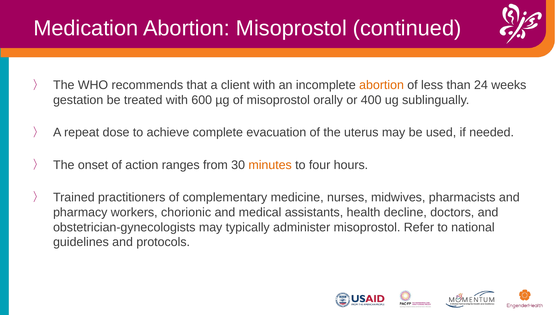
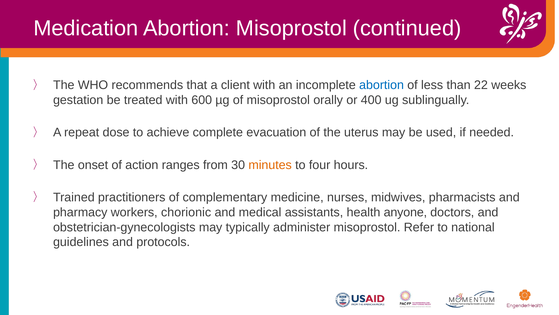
abortion at (382, 85) colour: orange -> blue
24: 24 -> 22
decline: decline -> anyone
